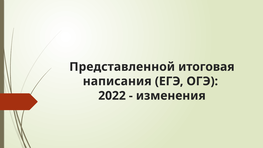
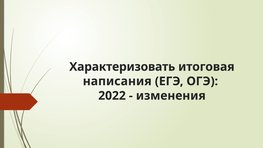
Представленной: Представленной -> Характеризовать
